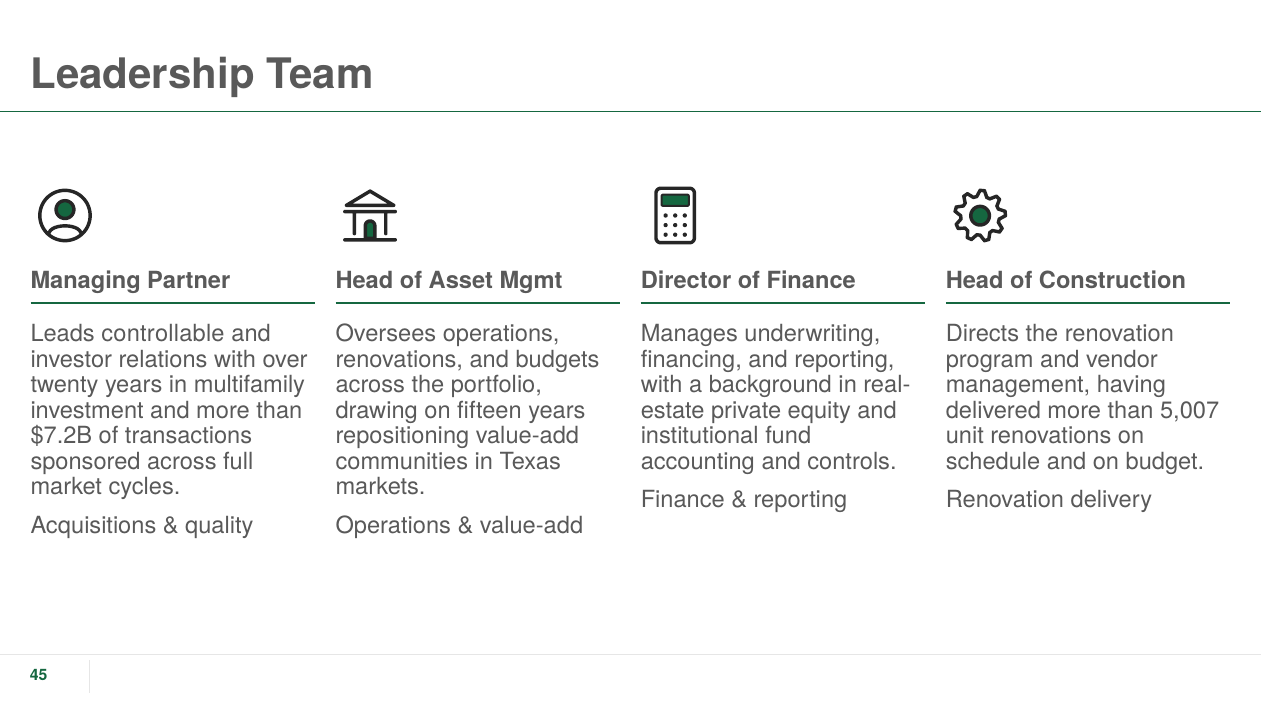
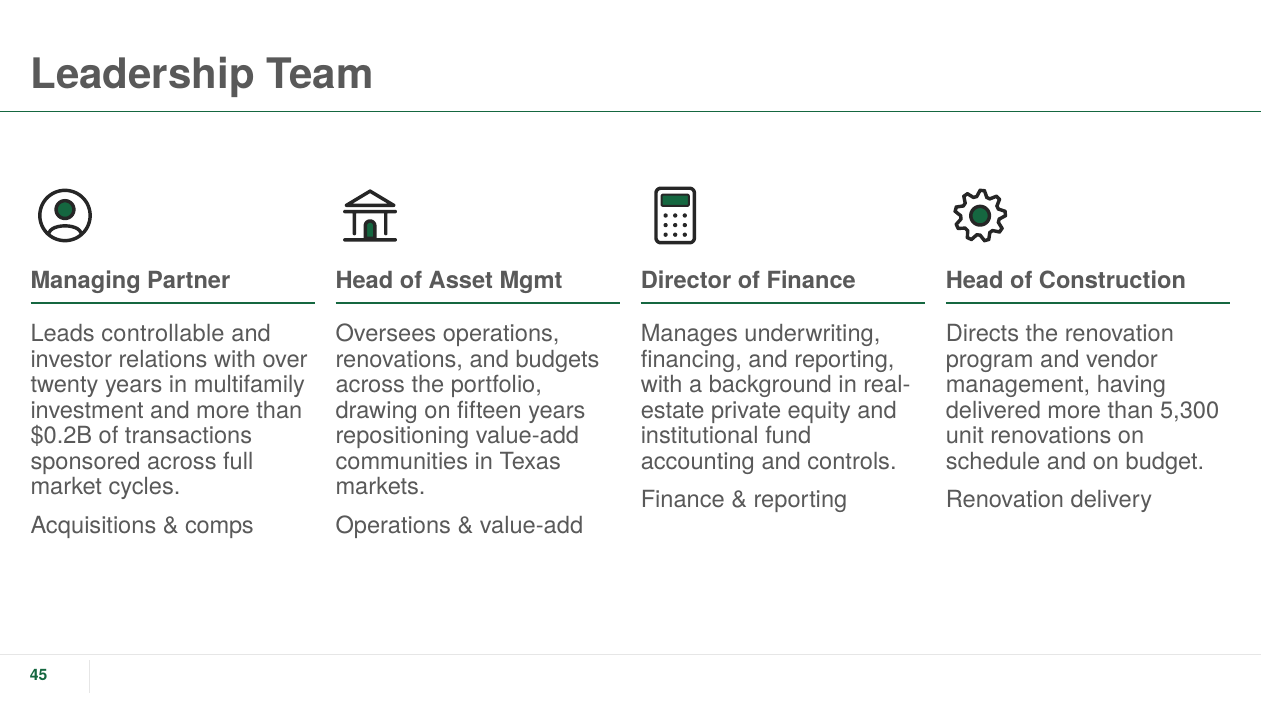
5,007: 5,007 -> 5,300
$7.2B: $7.2B -> $0.2B
quality: quality -> comps
